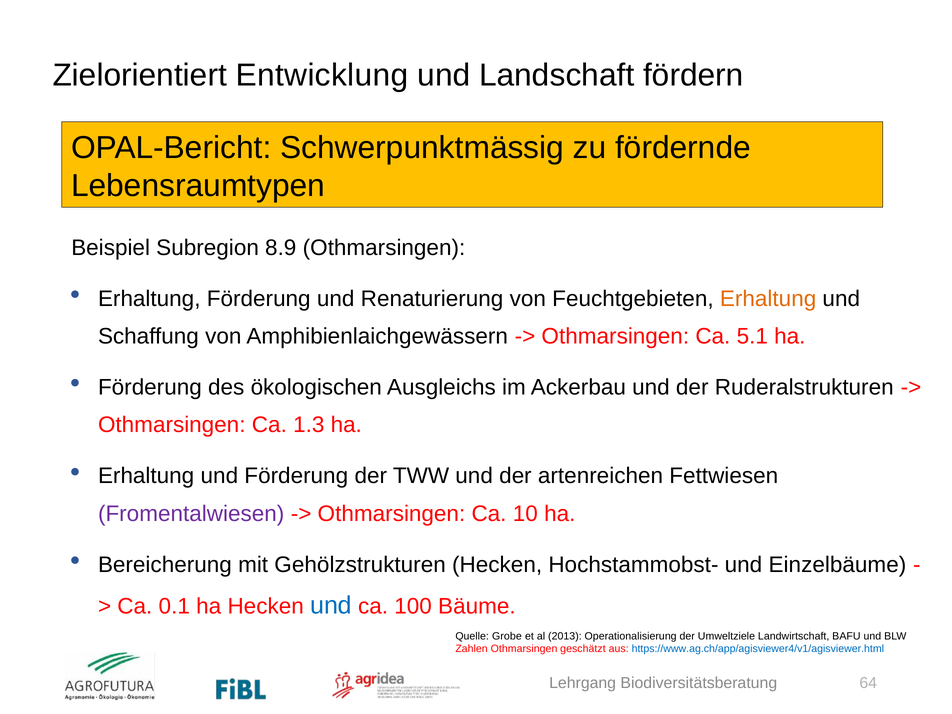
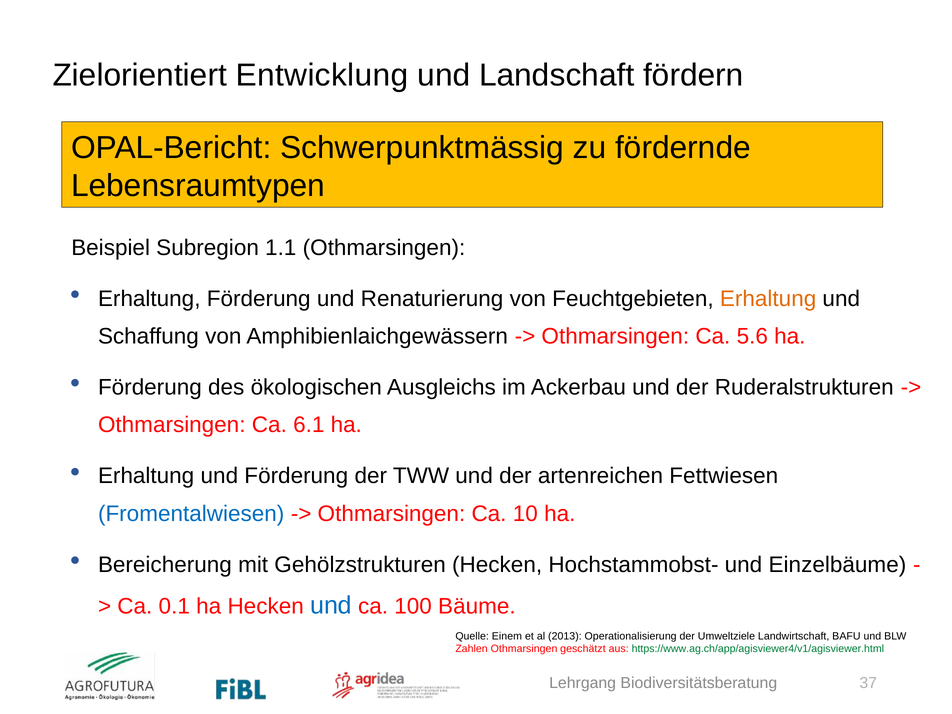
8.9: 8.9 -> 1.1
5.1: 5.1 -> 5.6
1.3: 1.3 -> 6.1
Fromentalwiesen colour: purple -> blue
Grobe: Grobe -> Einem
https://www.ag.ch/app/agisviewer4/v1/agisviewer.html colour: blue -> green
64: 64 -> 37
